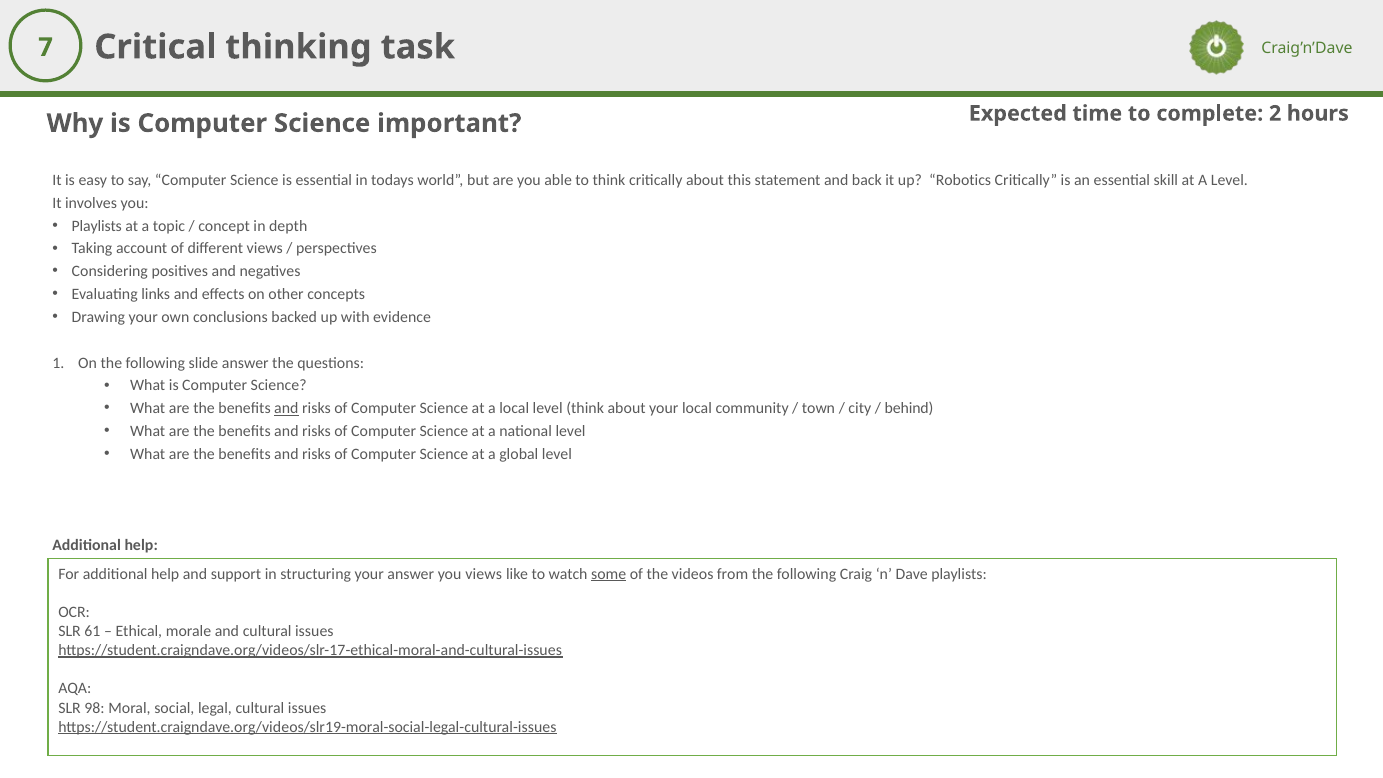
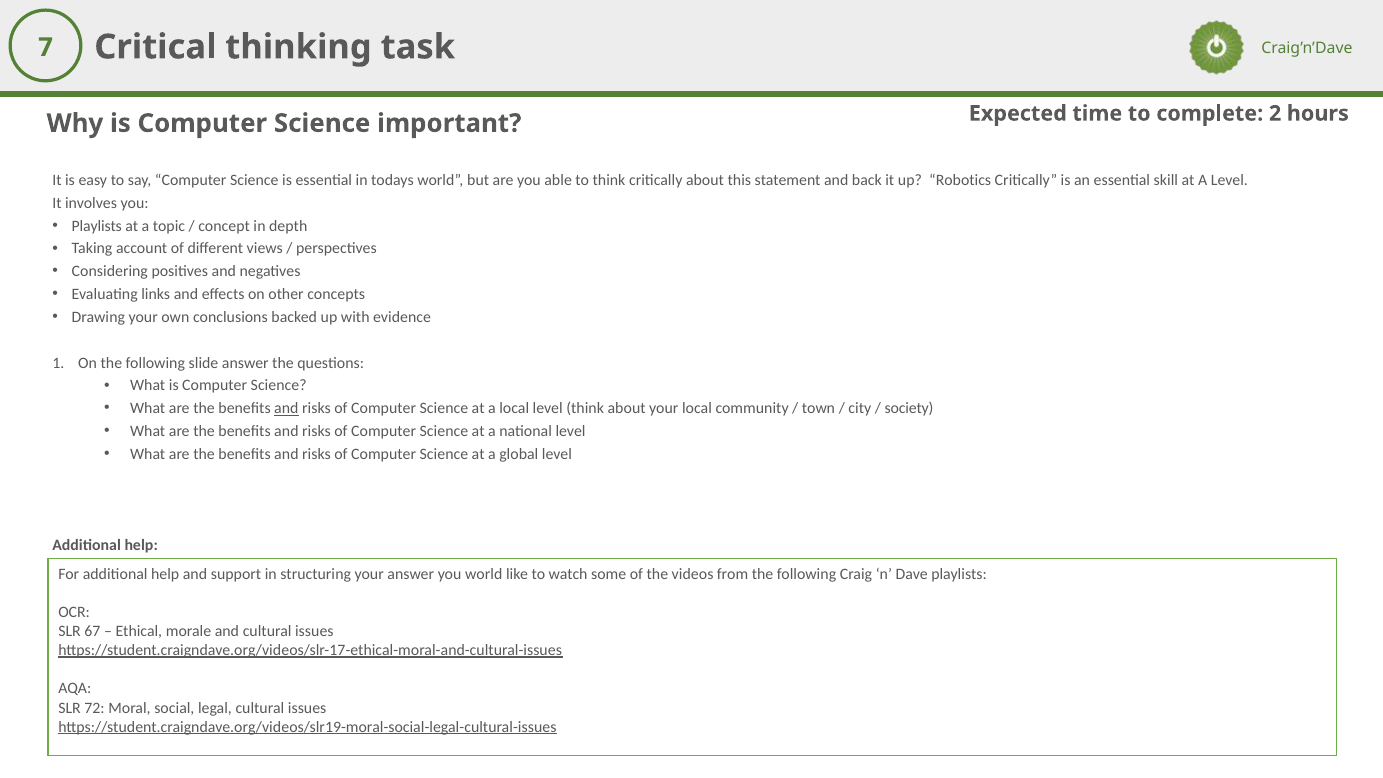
behind: behind -> society
you views: views -> world
some underline: present -> none
61: 61 -> 67
98: 98 -> 72
